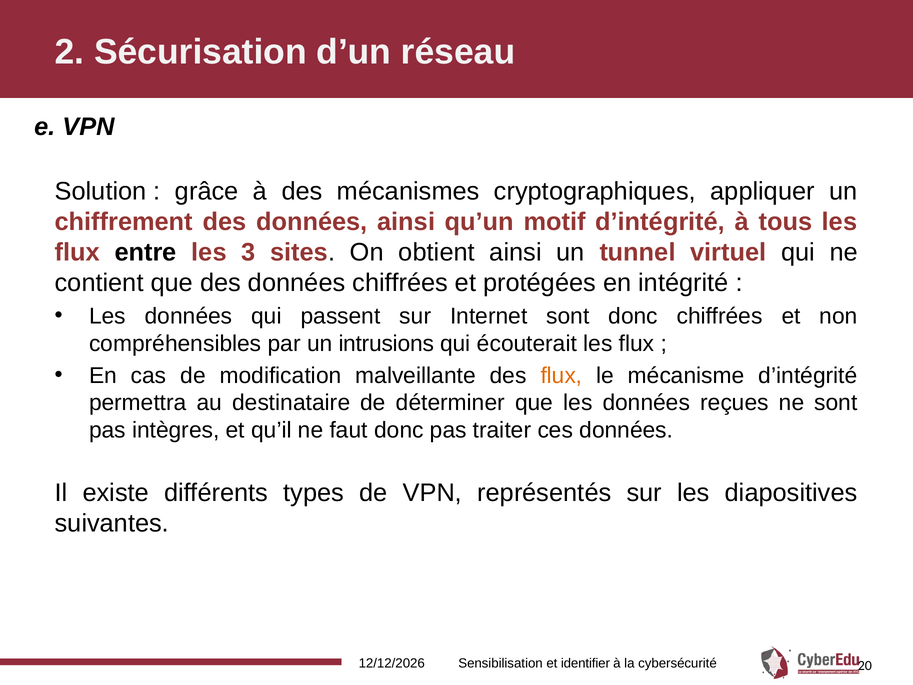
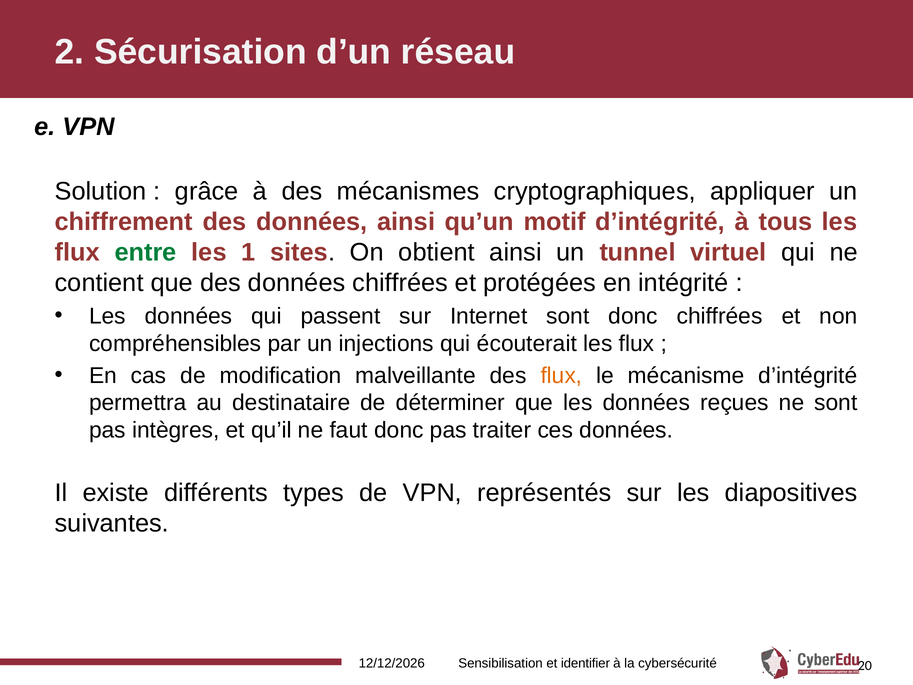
entre colour: black -> green
3: 3 -> 1
intrusions: intrusions -> injections
